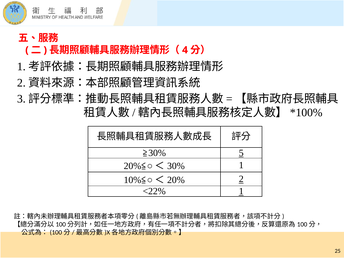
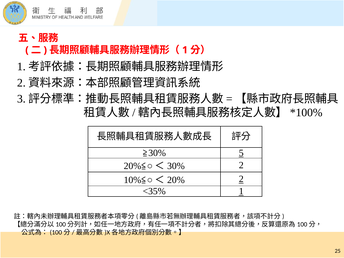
4 at (185, 50): 4 -> 1
1 at (241, 165): 1 -> 2
<22%: <22% -> <35%
